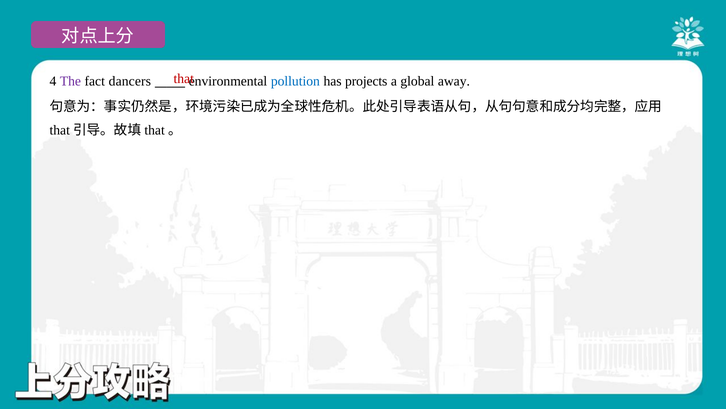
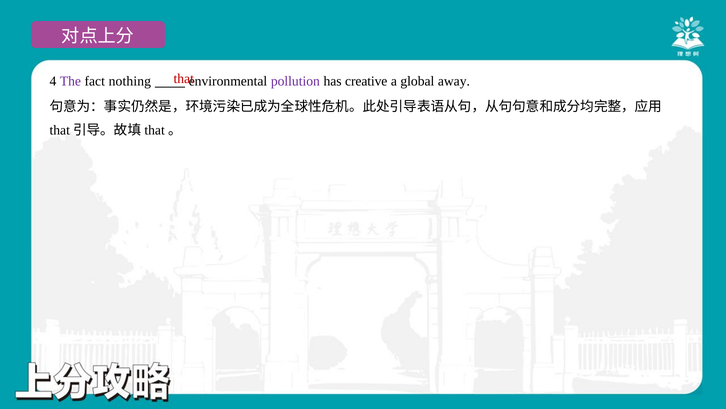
dancers: dancers -> nothing
pollution colour: blue -> purple
projects: projects -> creative
